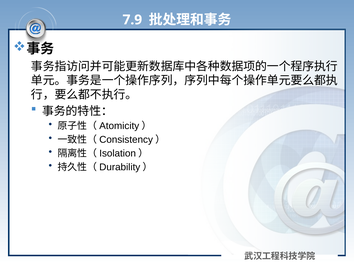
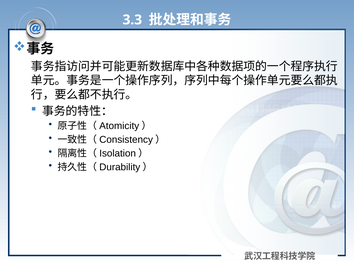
7.9: 7.9 -> 3.3
